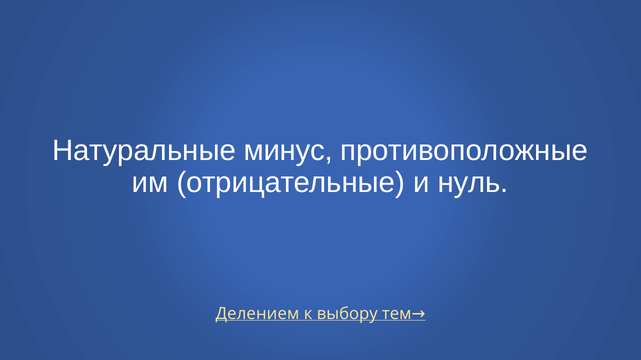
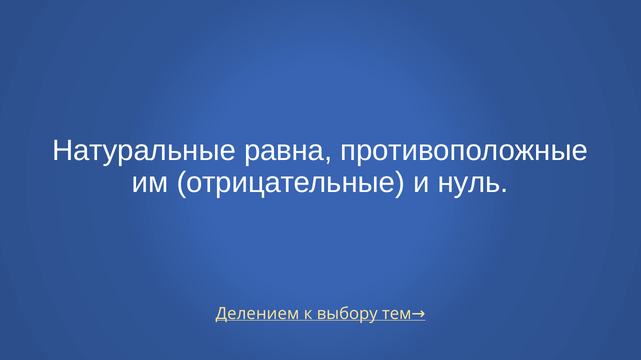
минус: минус -> равна
